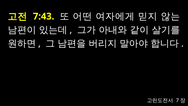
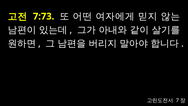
7:43: 7:43 -> 7:73
